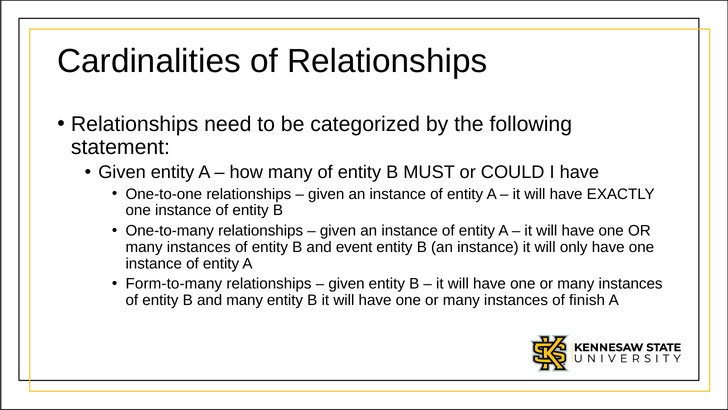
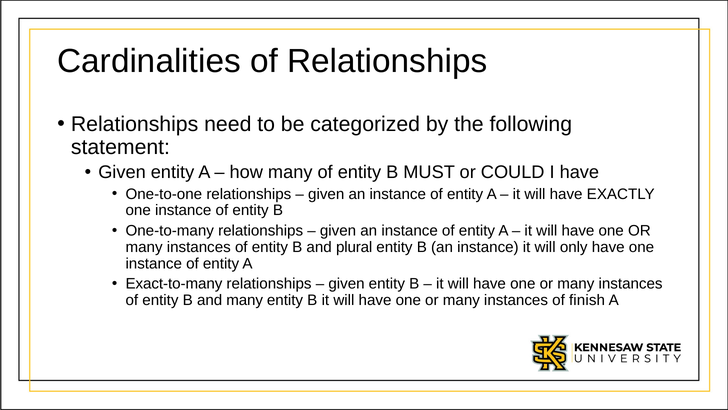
event: event -> plural
Form-to-many: Form-to-many -> Exact-to-many
